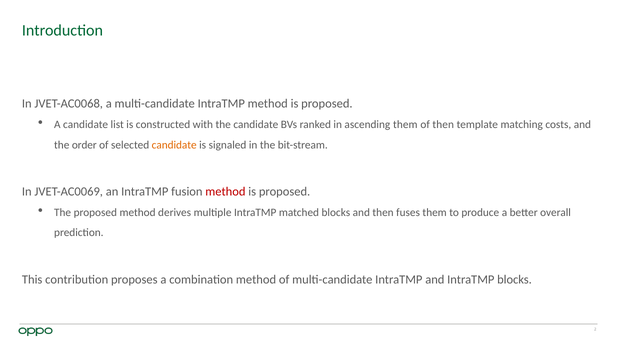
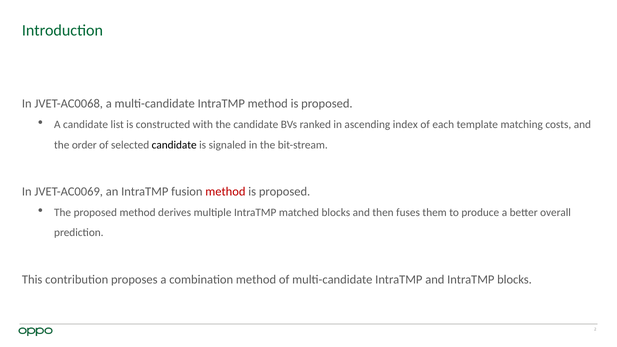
ascending them: them -> index
of then: then -> each
candidate at (174, 145) colour: orange -> black
